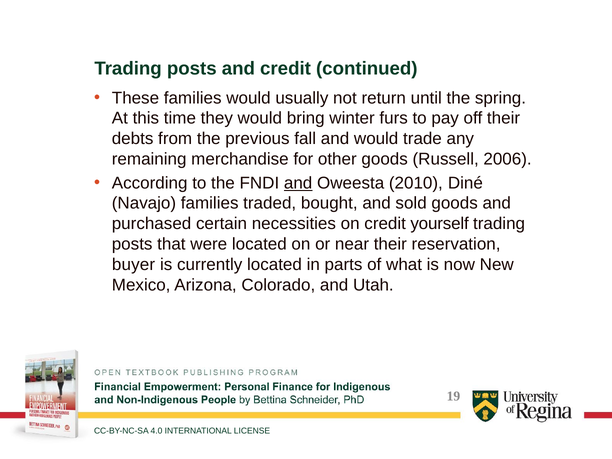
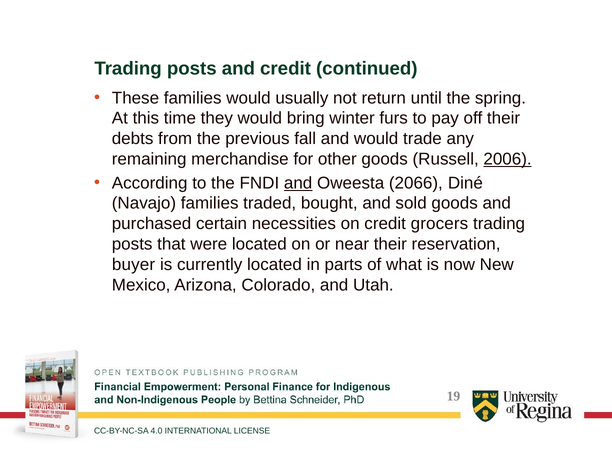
2006 underline: none -> present
2010: 2010 -> 2066
yourself: yourself -> grocers
